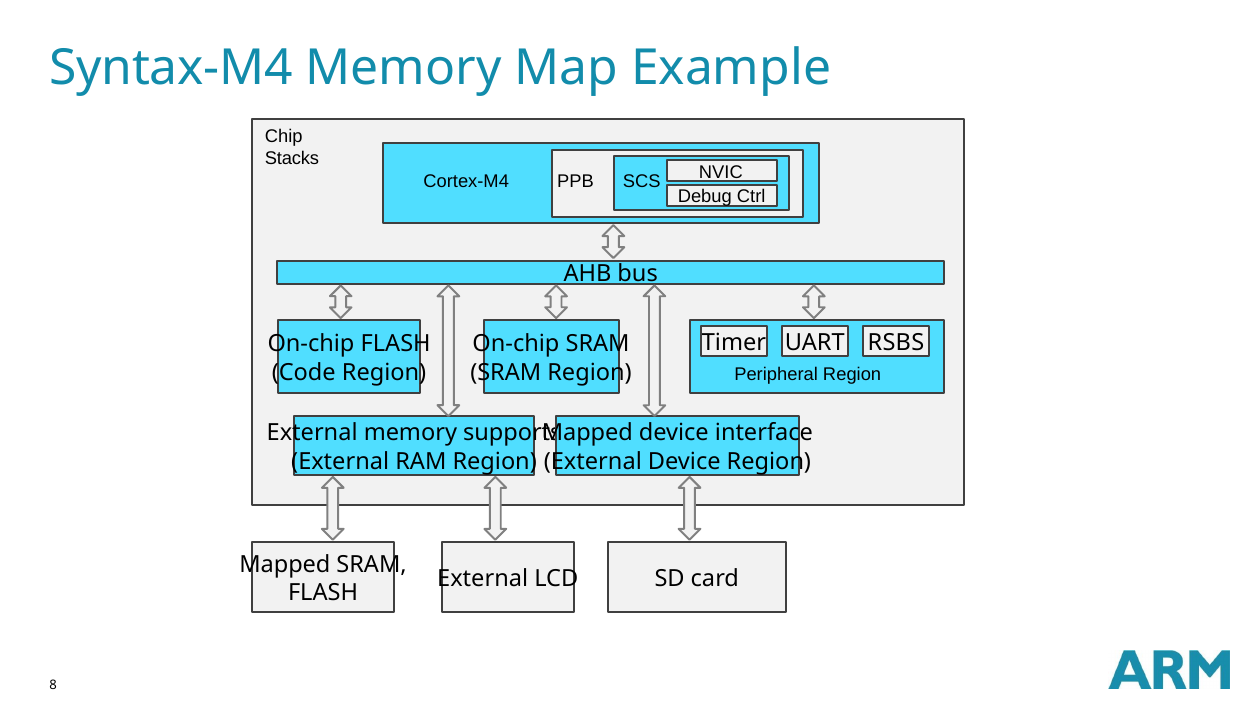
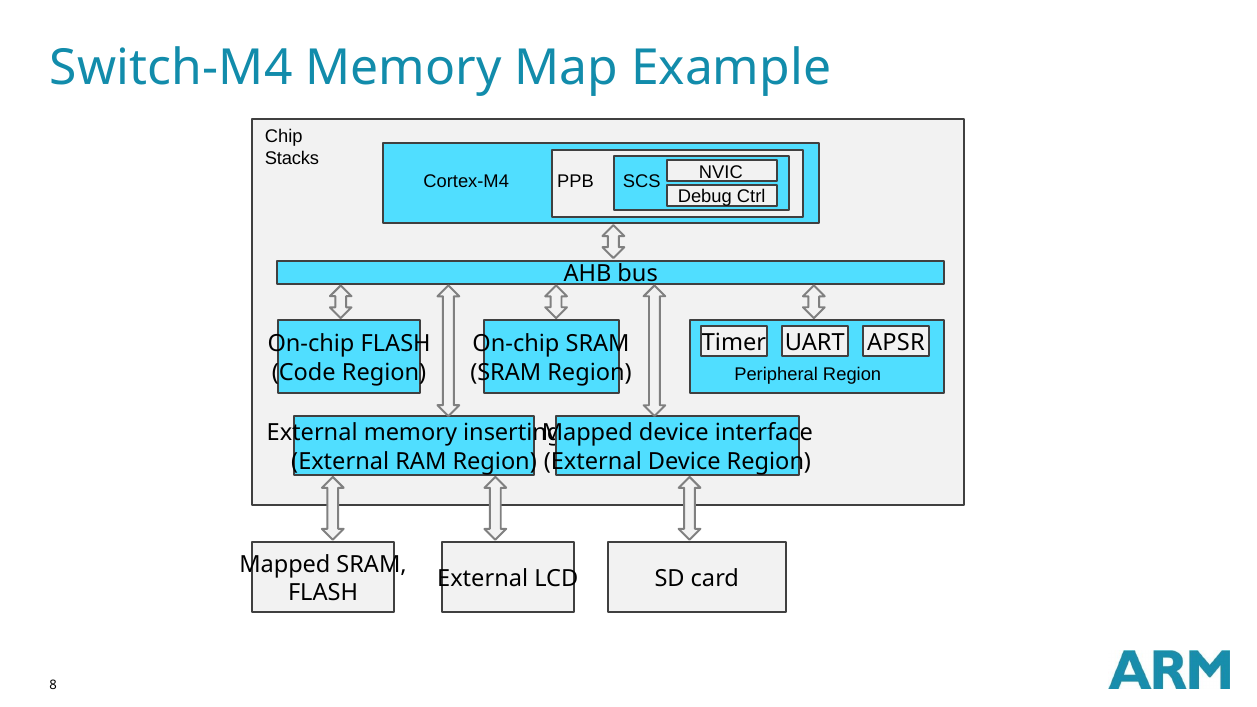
Syntax-M4: Syntax-M4 -> Switch-M4
RSBS: RSBS -> APSR
supports: supports -> inserting
